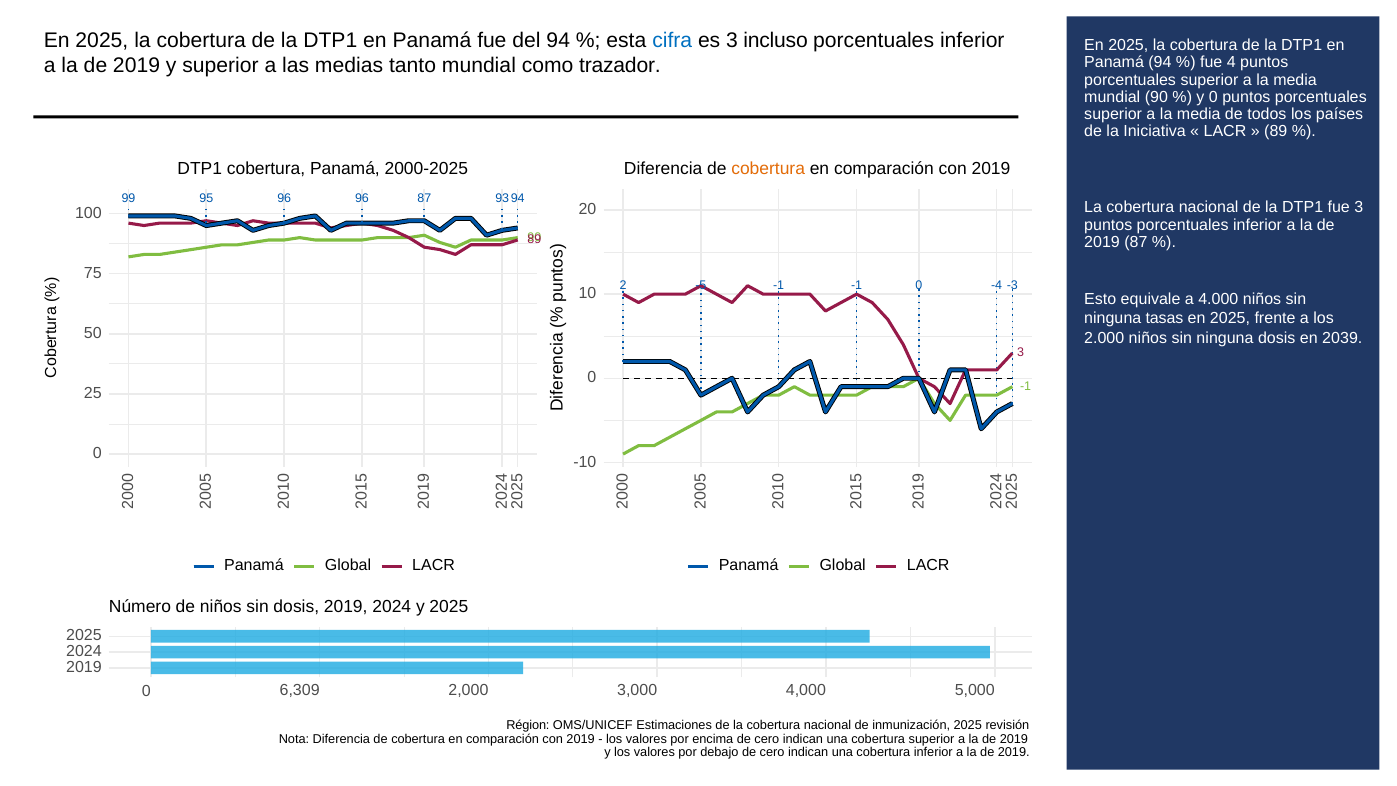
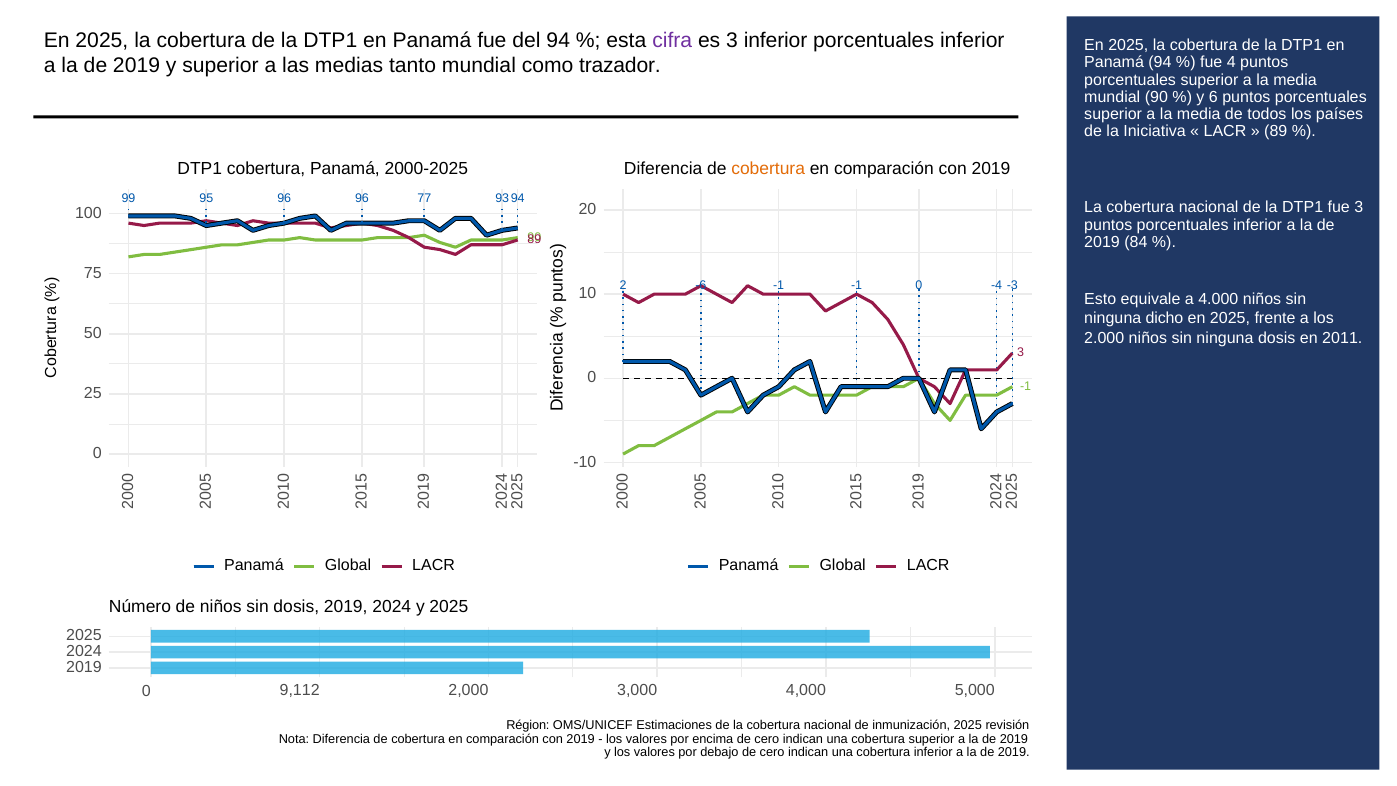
cifra colour: blue -> purple
3 incluso: incluso -> inferior
y 0: 0 -> 6
96 87: 87 -> 77
2019 87: 87 -> 84
-5: -5 -> -6
tasas: tasas -> dicho
2039: 2039 -> 2011
6,309: 6,309 -> 9,112
